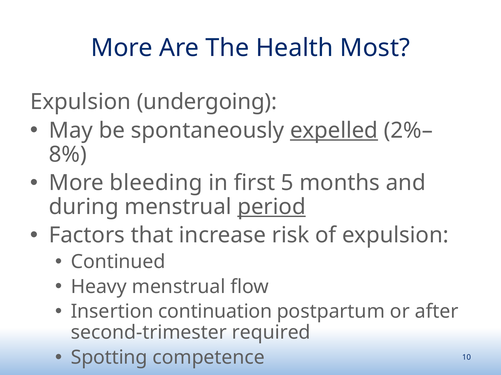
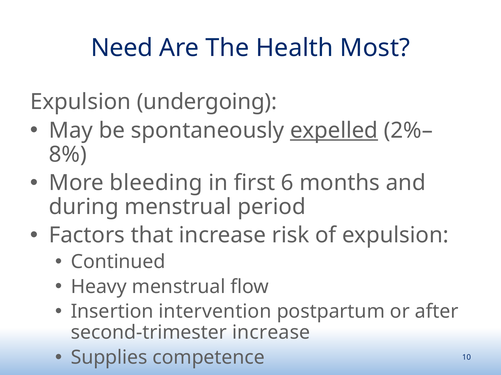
More at (122, 48): More -> Need
5: 5 -> 6
period underline: present -> none
continuation: continuation -> intervention
second-trimester required: required -> increase
Spotting: Spotting -> Supplies
